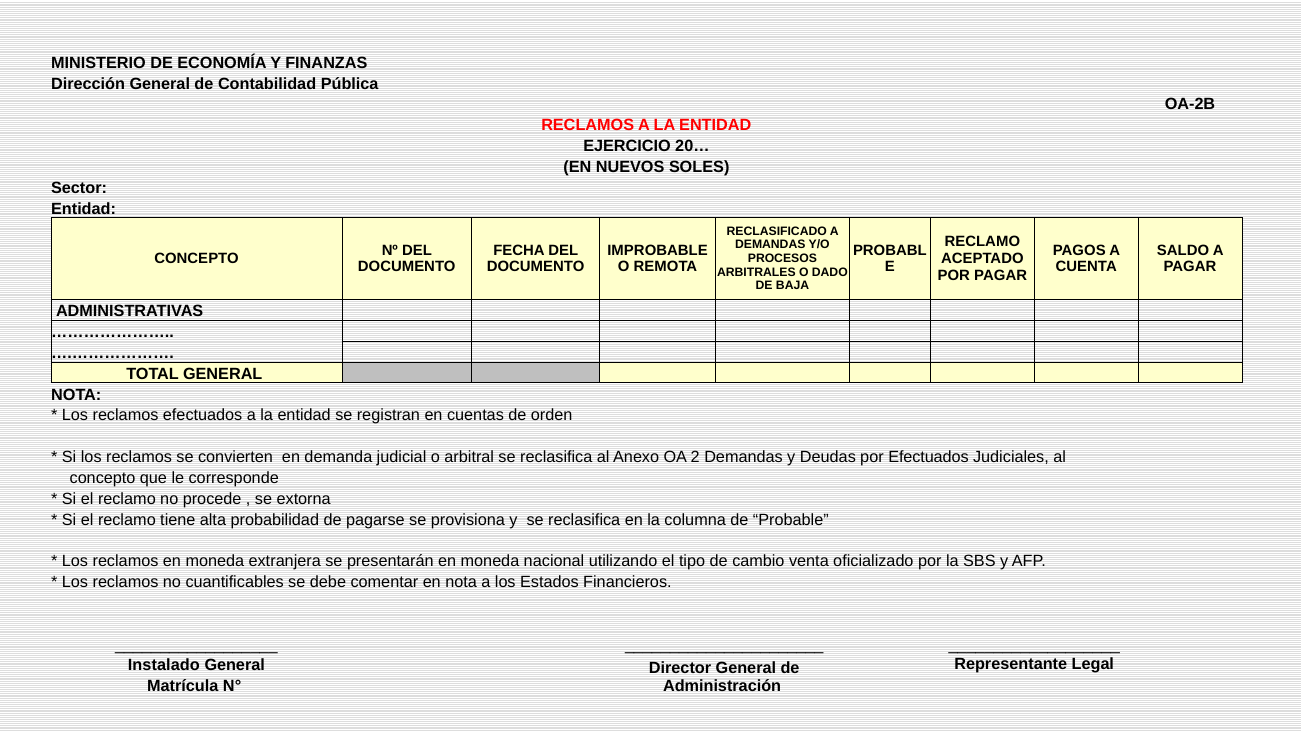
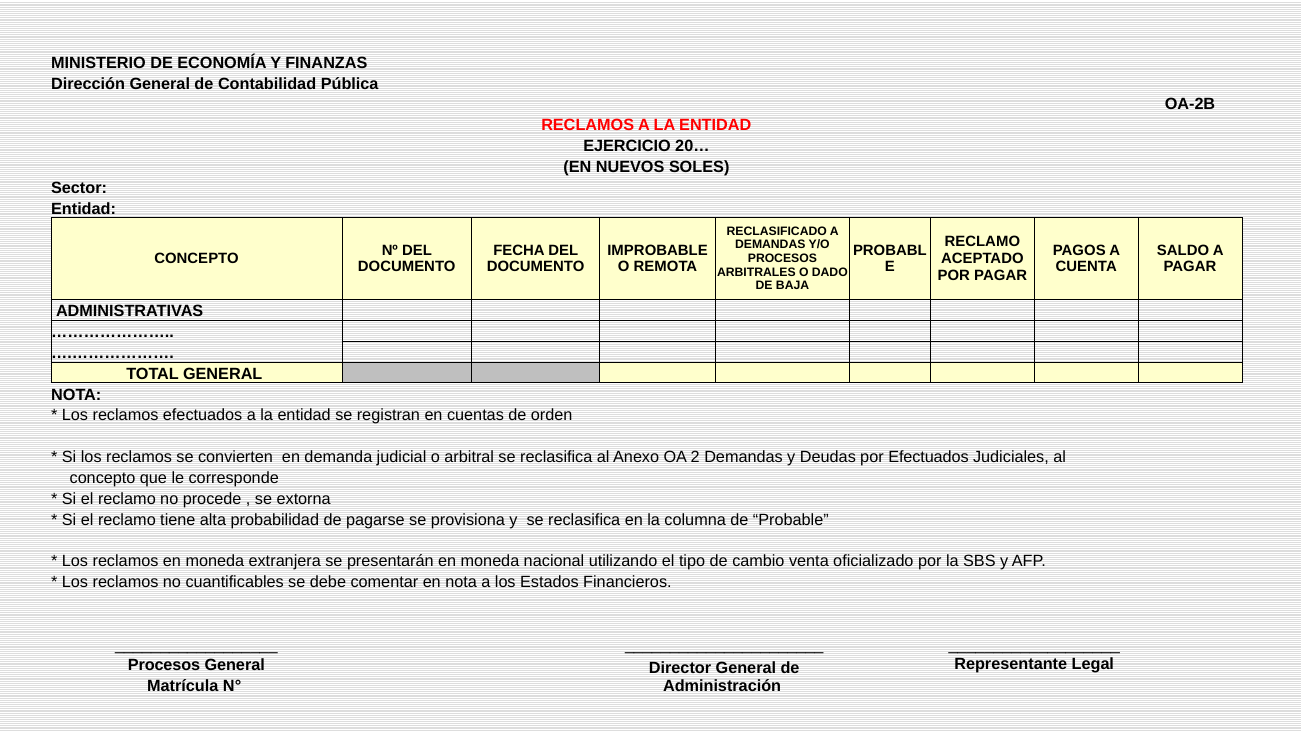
Instalado at (164, 665): Instalado -> Procesos
